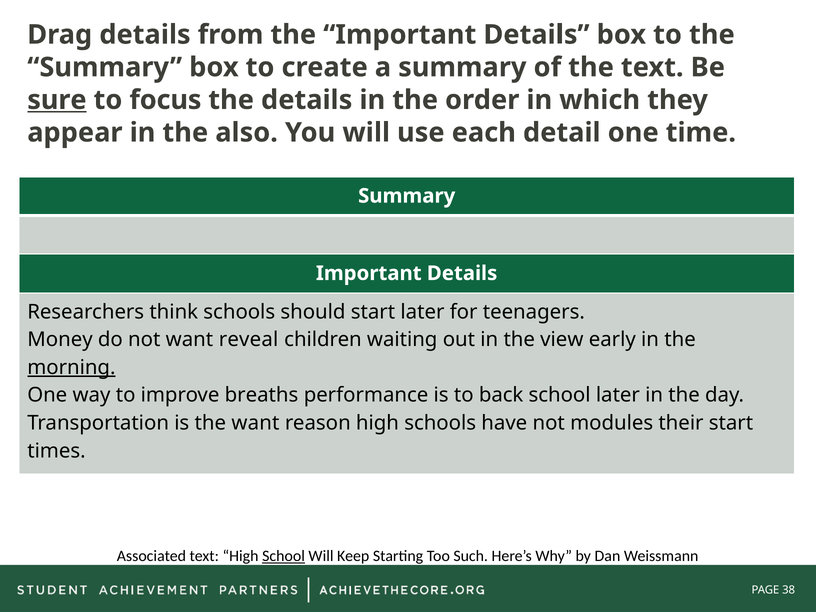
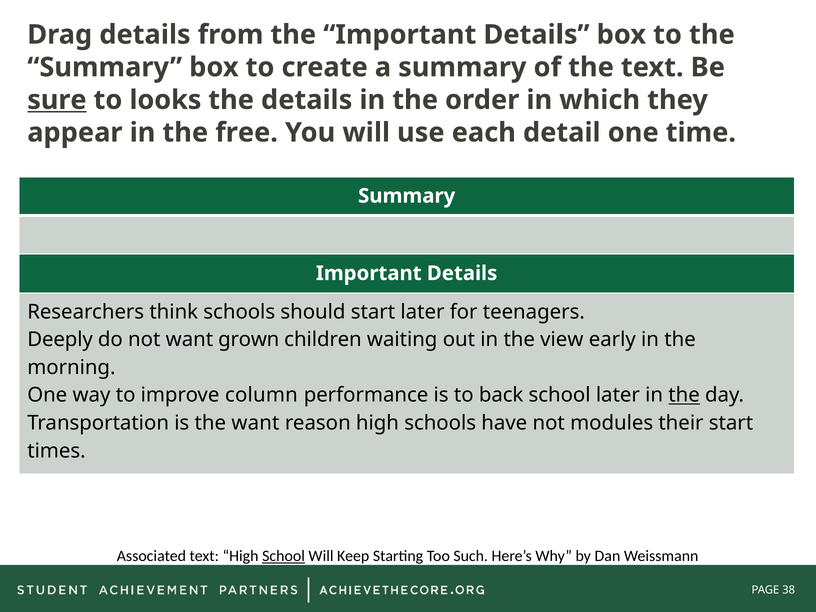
focus: focus -> looks
also: also -> free
Money: Money -> Deeply
reveal: reveal -> grown
morning underline: present -> none
breaths: breaths -> column
the at (684, 395) underline: none -> present
